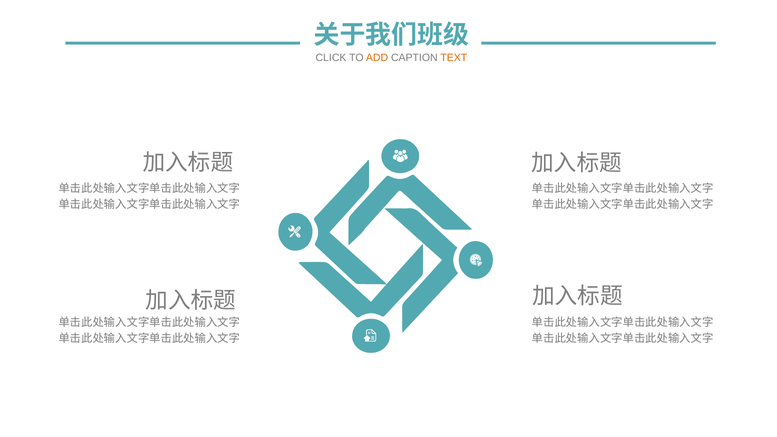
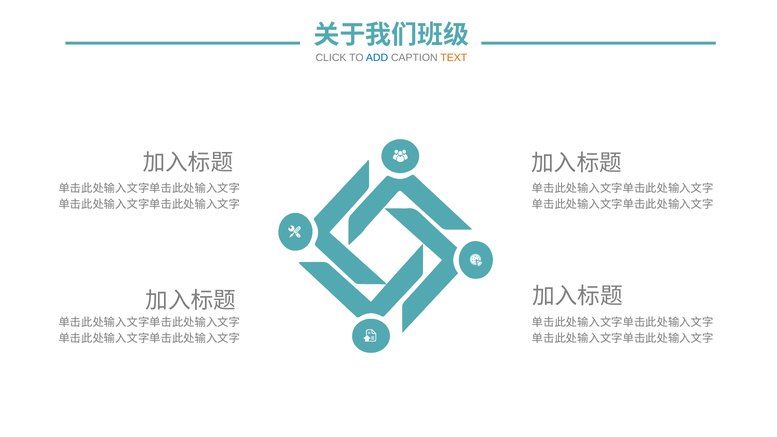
ADD colour: orange -> blue
